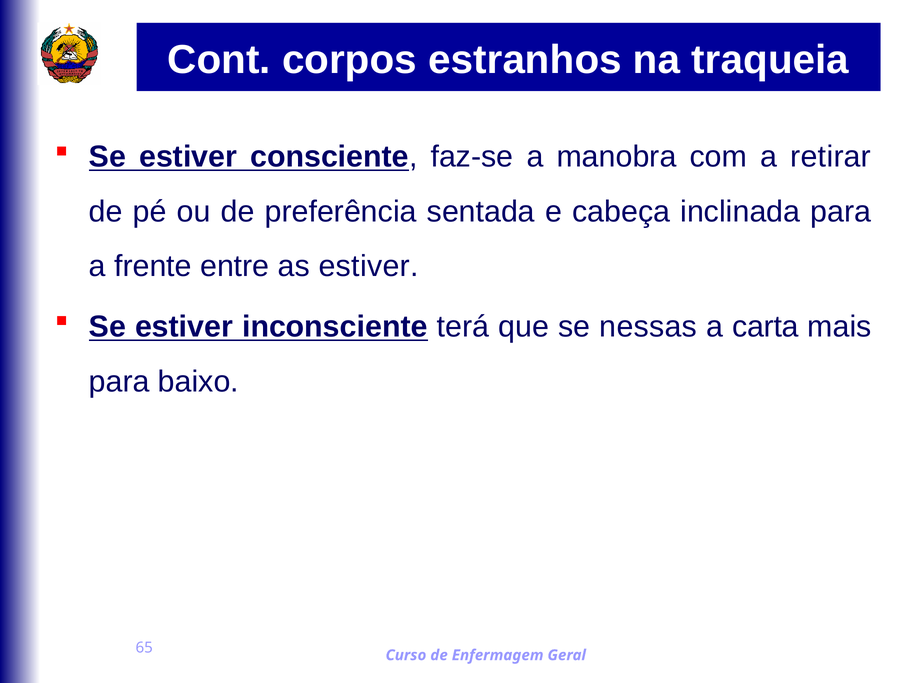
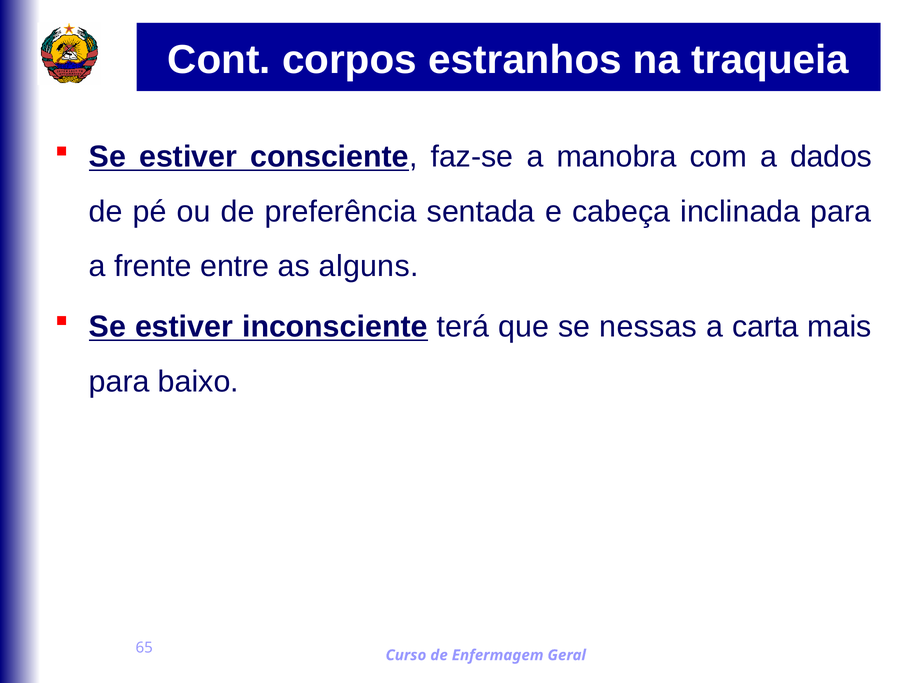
retirar: retirar -> dados
as estiver: estiver -> alguns
